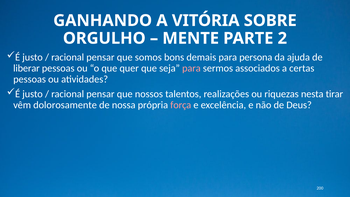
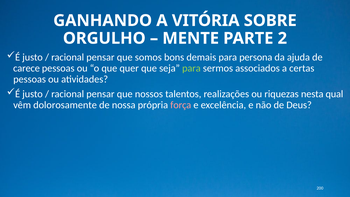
liberar: liberar -> carece
para at (191, 68) colour: pink -> light green
tirar: tirar -> qual
